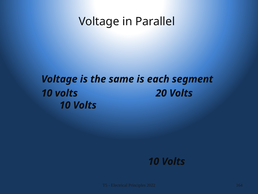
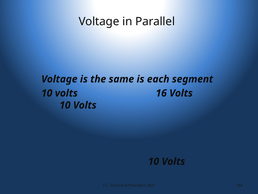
20: 20 -> 16
